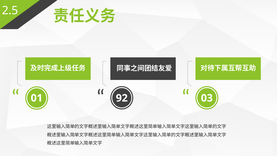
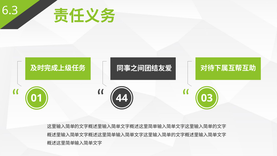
2.5: 2.5 -> 6.3
92: 92 -> 44
